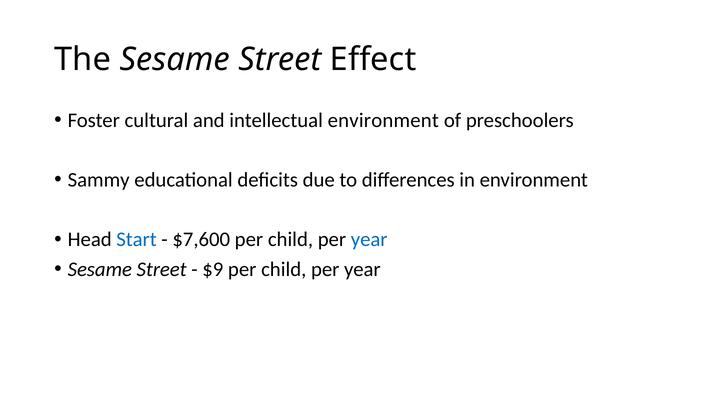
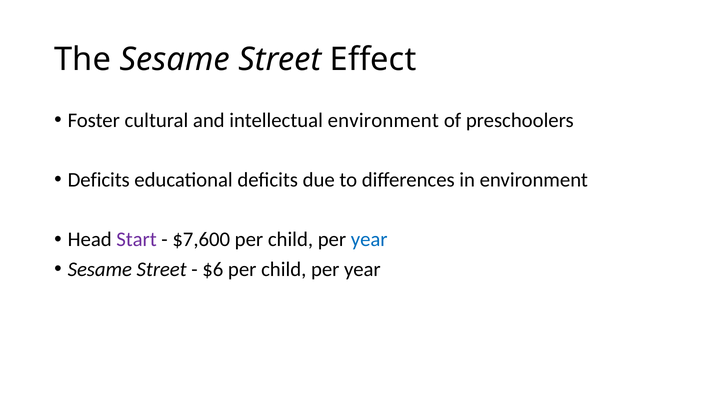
Sammy at (99, 180): Sammy -> Deficits
Start colour: blue -> purple
$9: $9 -> $6
